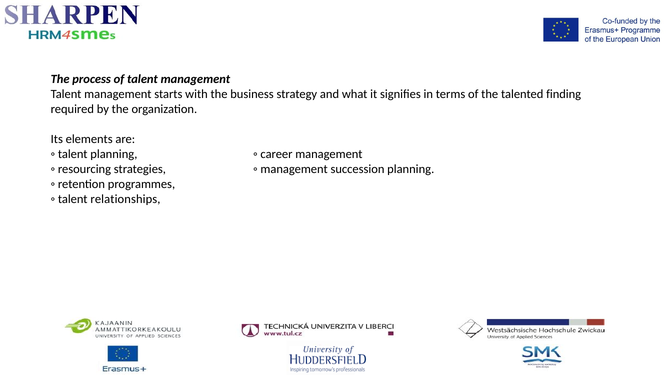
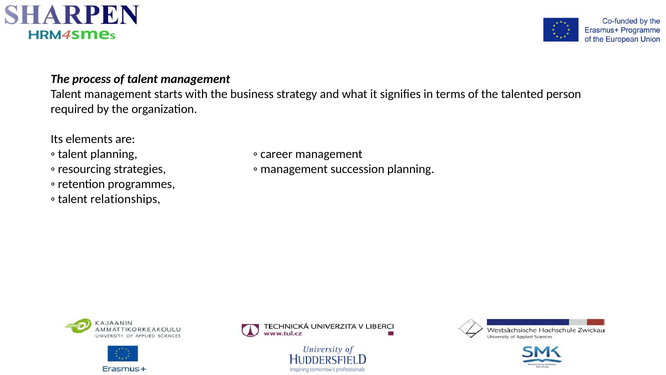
finding: finding -> person
